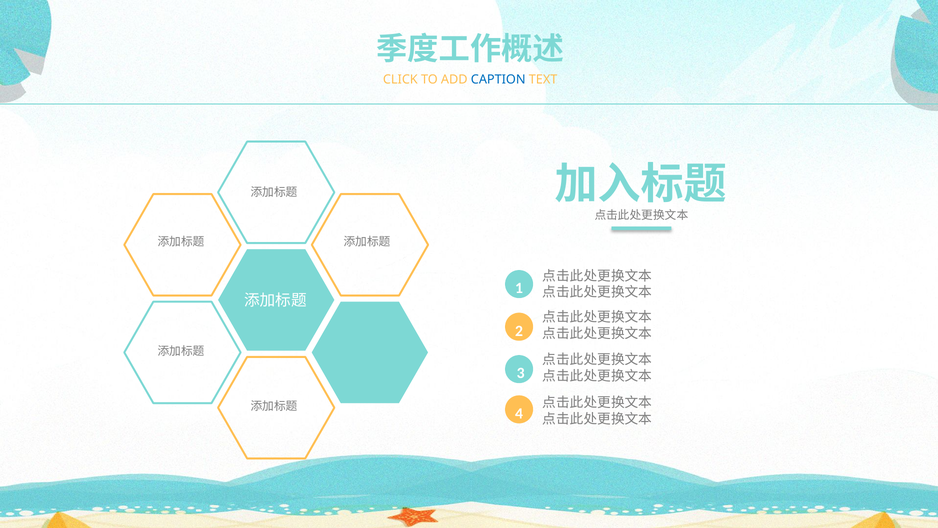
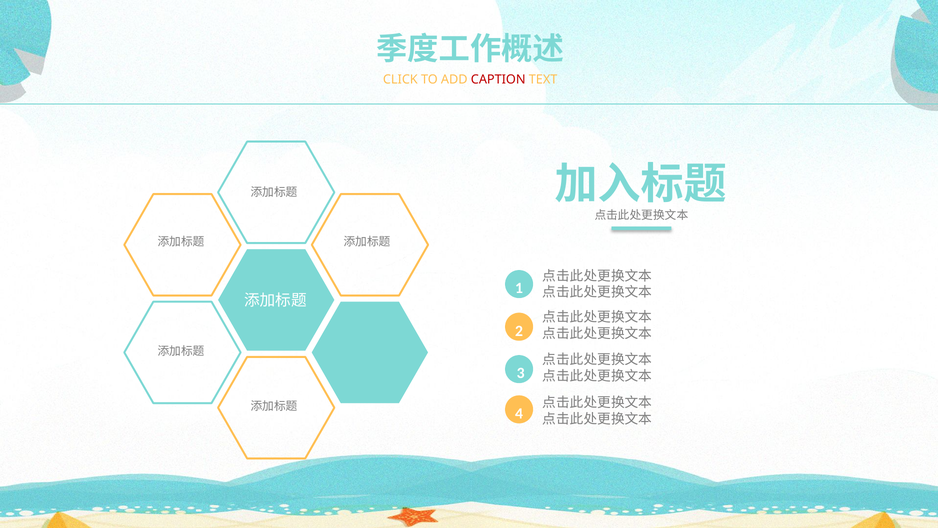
CAPTION colour: blue -> red
